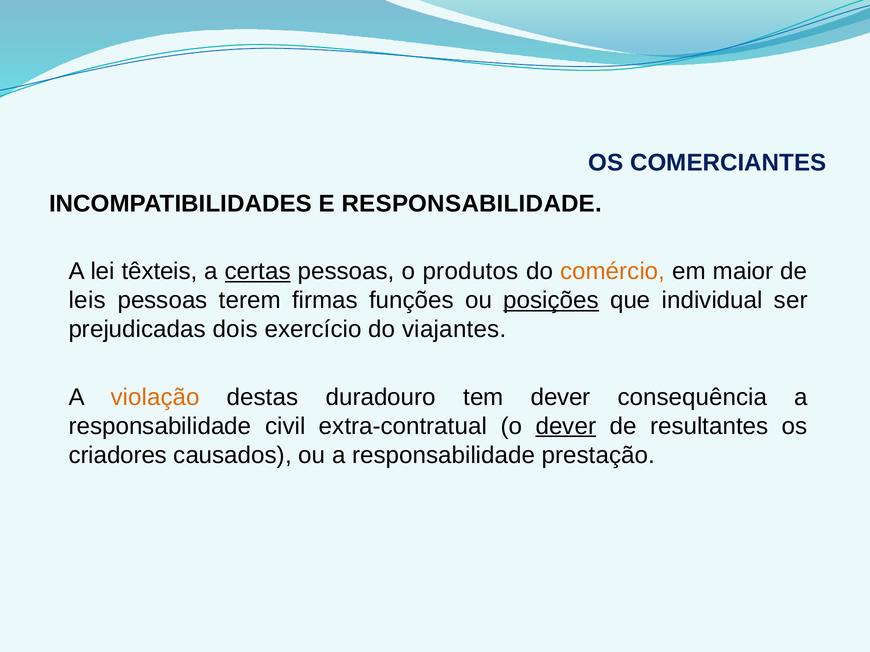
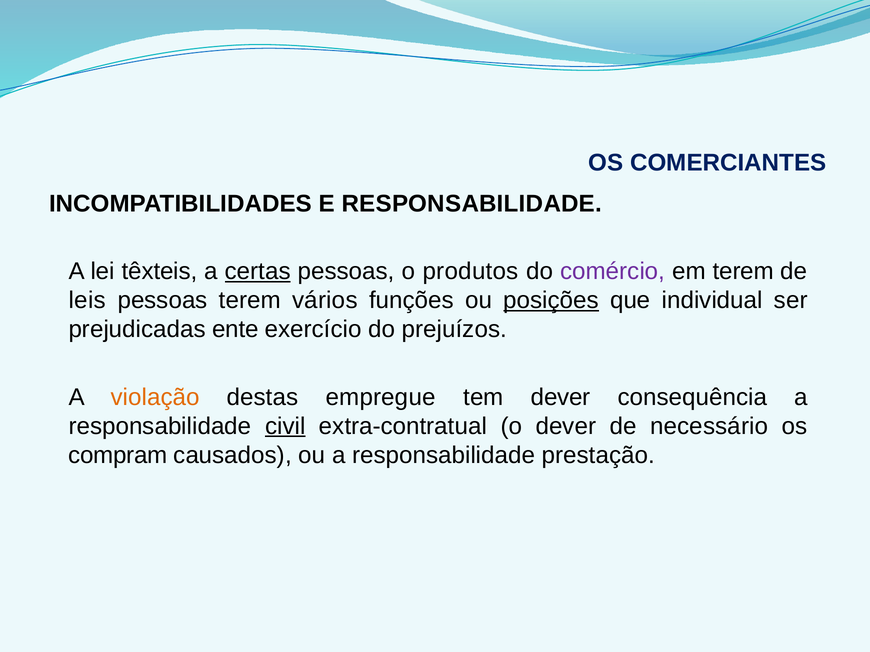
comércio colour: orange -> purple
em maior: maior -> terem
firmas: firmas -> vários
dois: dois -> ente
viajantes: viajantes -> prejuízos
duradouro: duradouro -> empregue
civil underline: none -> present
dever at (566, 426) underline: present -> none
resultantes: resultantes -> necessário
criadores: criadores -> compram
